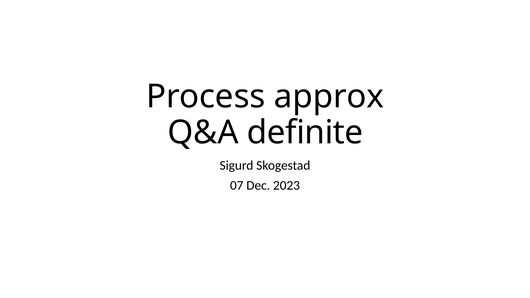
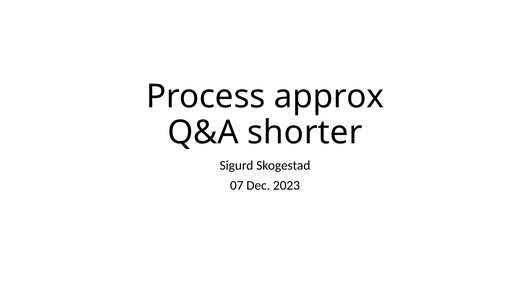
definite: definite -> shorter
